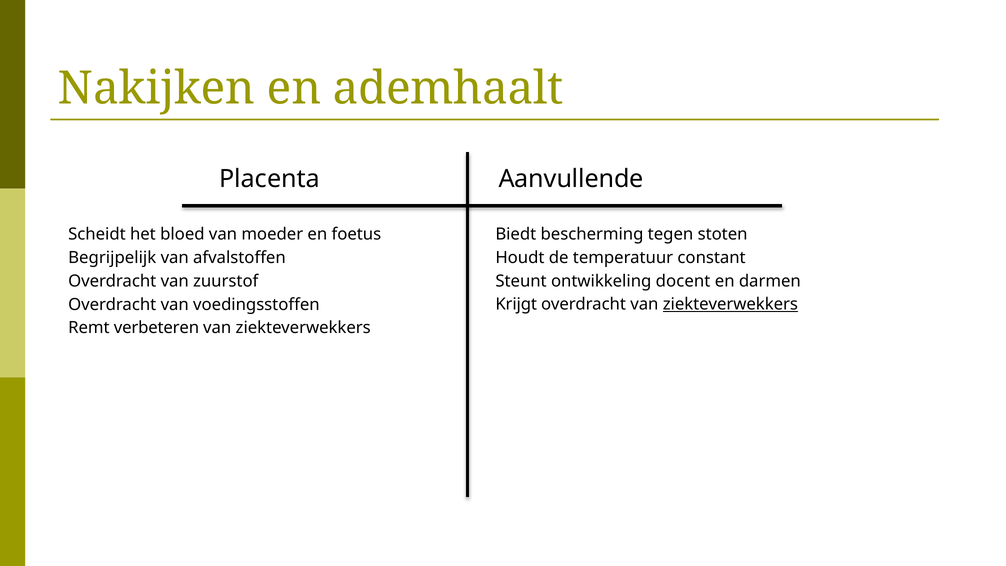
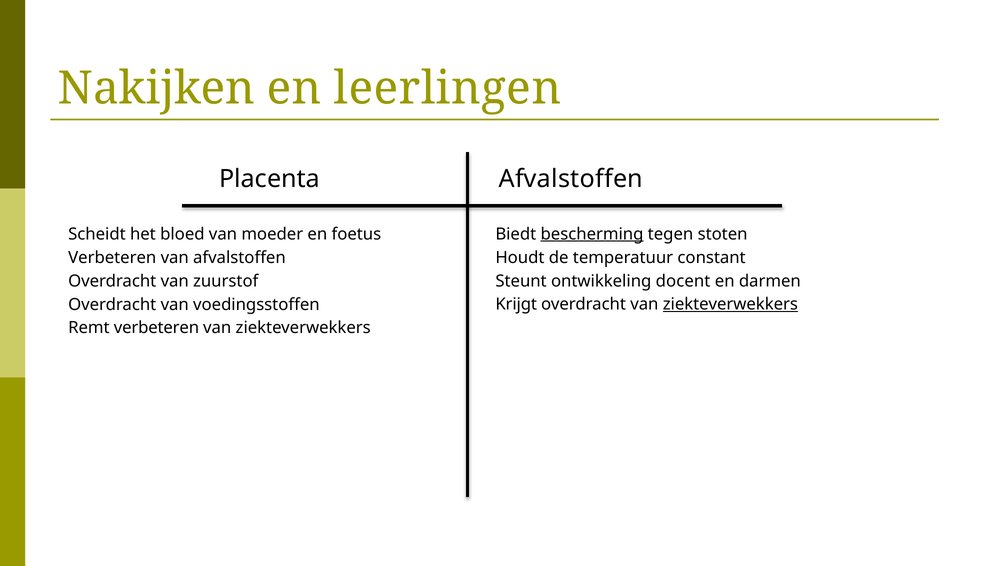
ademhaalt: ademhaalt -> leerlingen
Placenta Aanvullende: Aanvullende -> Afvalstoffen
bescherming underline: none -> present
Begrijpelijk at (112, 257): Begrijpelijk -> Verbeteren
